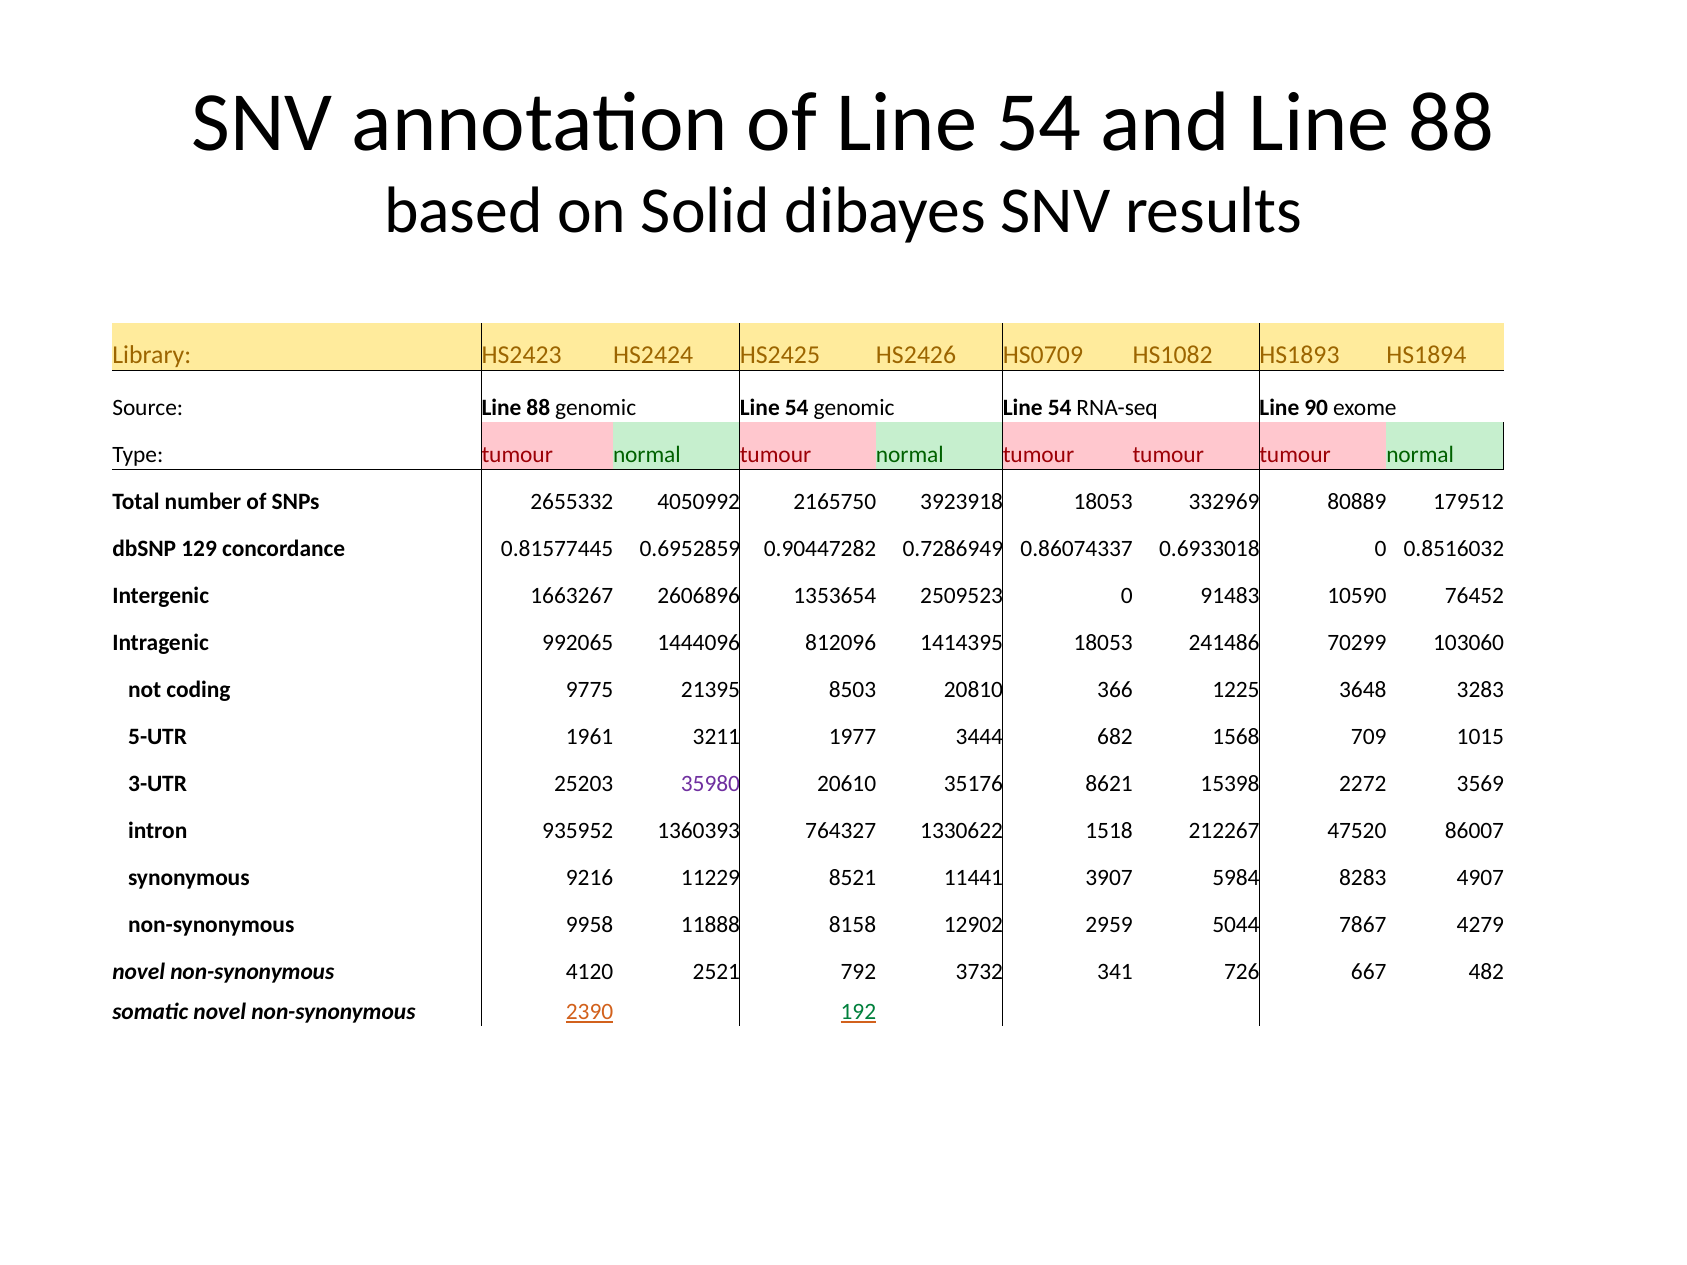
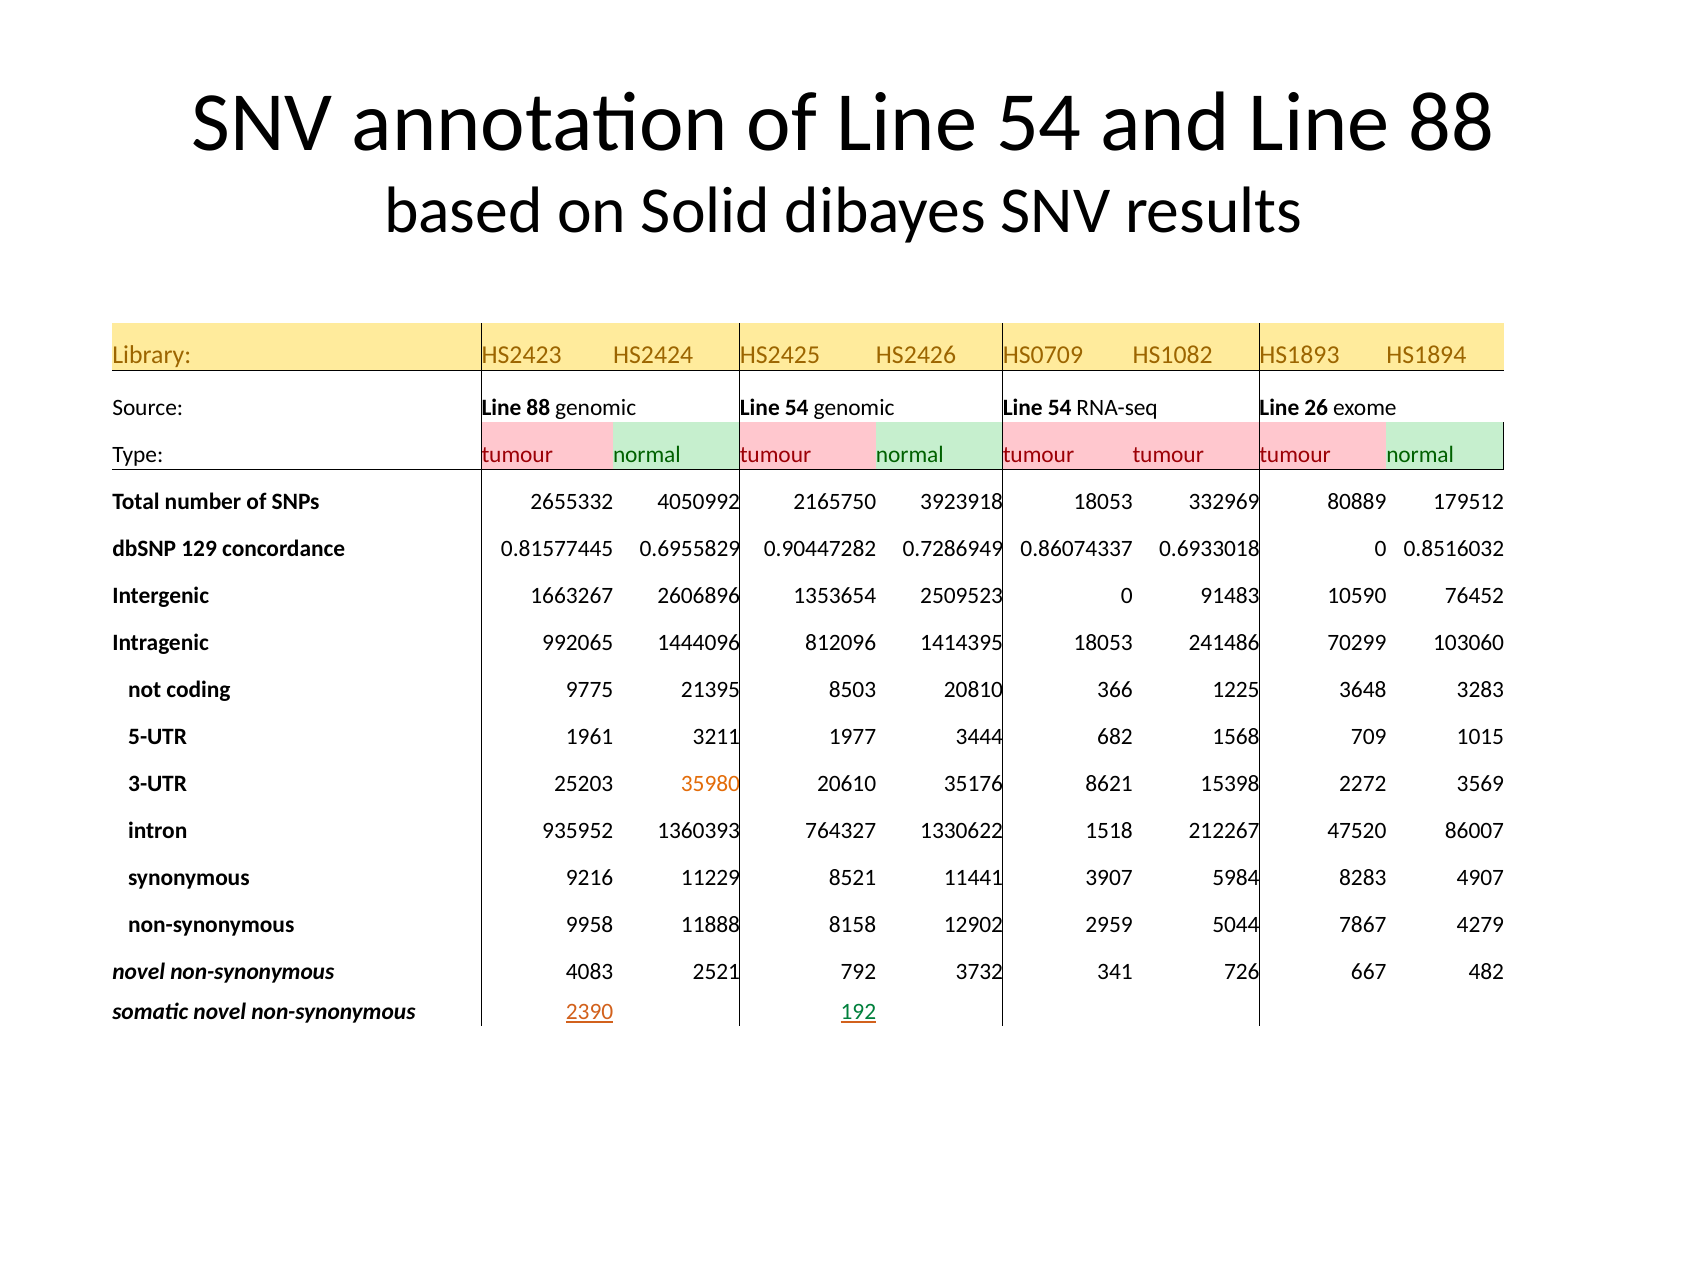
90: 90 -> 26
0.6952859: 0.6952859 -> 0.6955829
35980 colour: purple -> orange
4120: 4120 -> 4083
